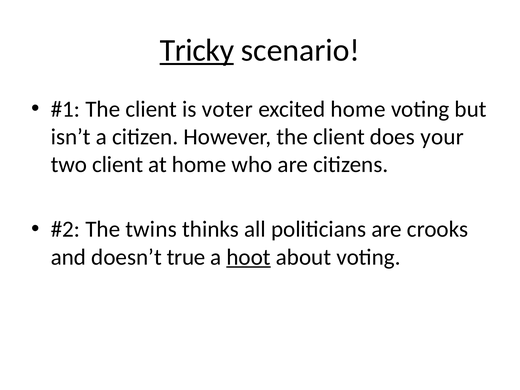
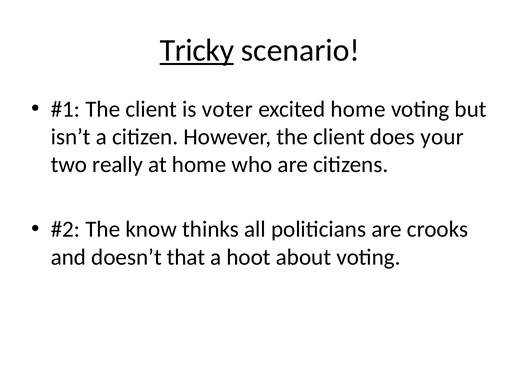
two client: client -> really
twins: twins -> know
true: true -> that
hoot underline: present -> none
